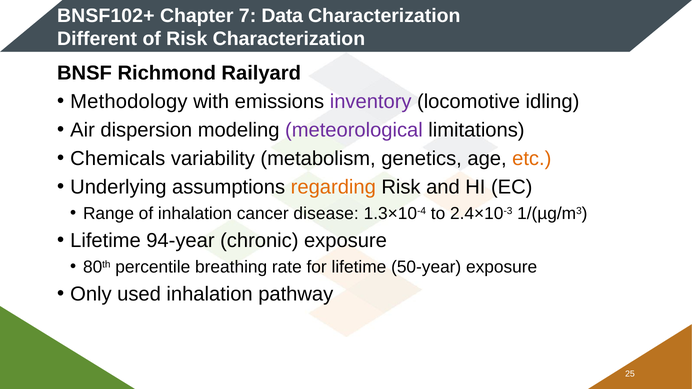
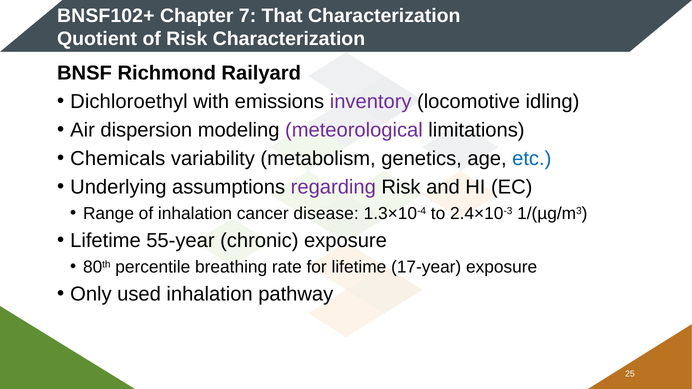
Data: Data -> That
Different: Different -> Quotient
Methodology: Methodology -> Dichloroethyl
etc colour: orange -> blue
regarding colour: orange -> purple
94-year: 94-year -> 55-year
50-year: 50-year -> 17-year
